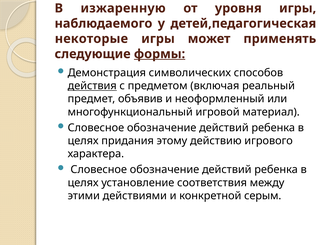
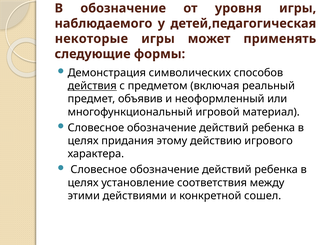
В изжаренную: изжаренную -> обозначение
формы underline: present -> none
серым: серым -> сошел
